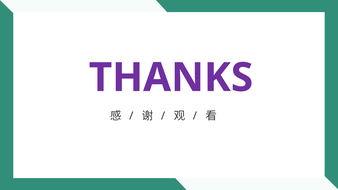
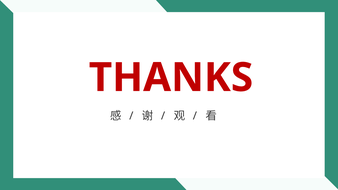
THANKS colour: purple -> red
